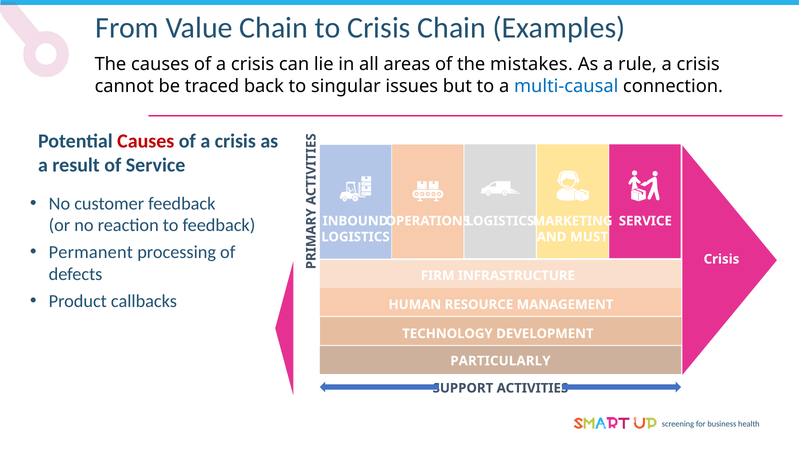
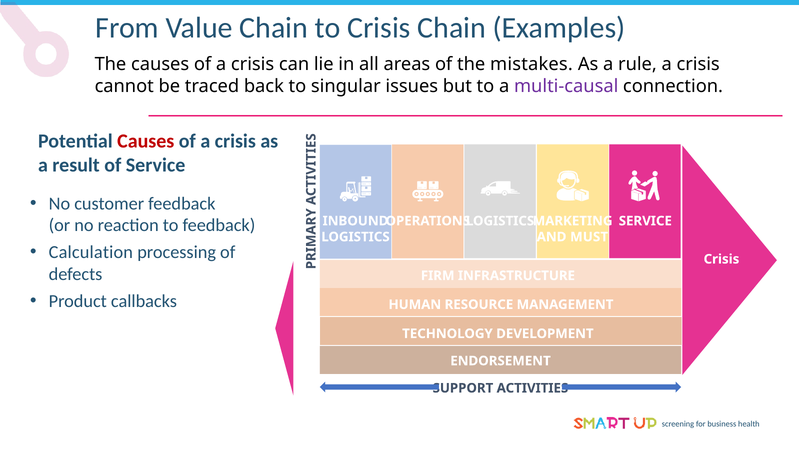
multi-causal colour: blue -> purple
Permanent: Permanent -> Calculation
PARTICULARLY: PARTICULARLY -> ENDORSEMENT
